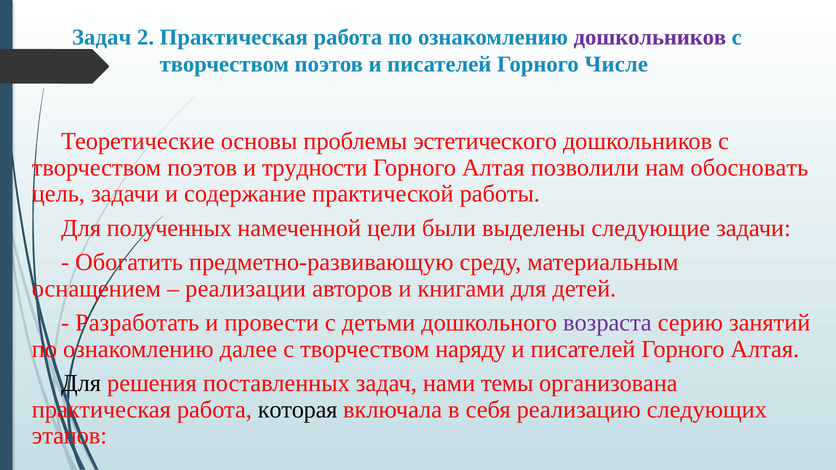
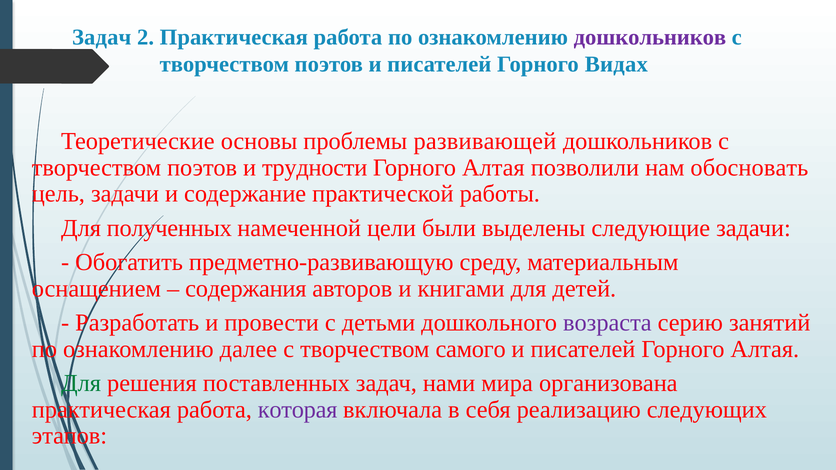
Числе: Числе -> Видах
эстетического: эстетического -> развивающей
реализации: реализации -> содержания
наряду: наряду -> самого
Для at (81, 383) colour: black -> green
темы: темы -> мира
которая colour: black -> purple
